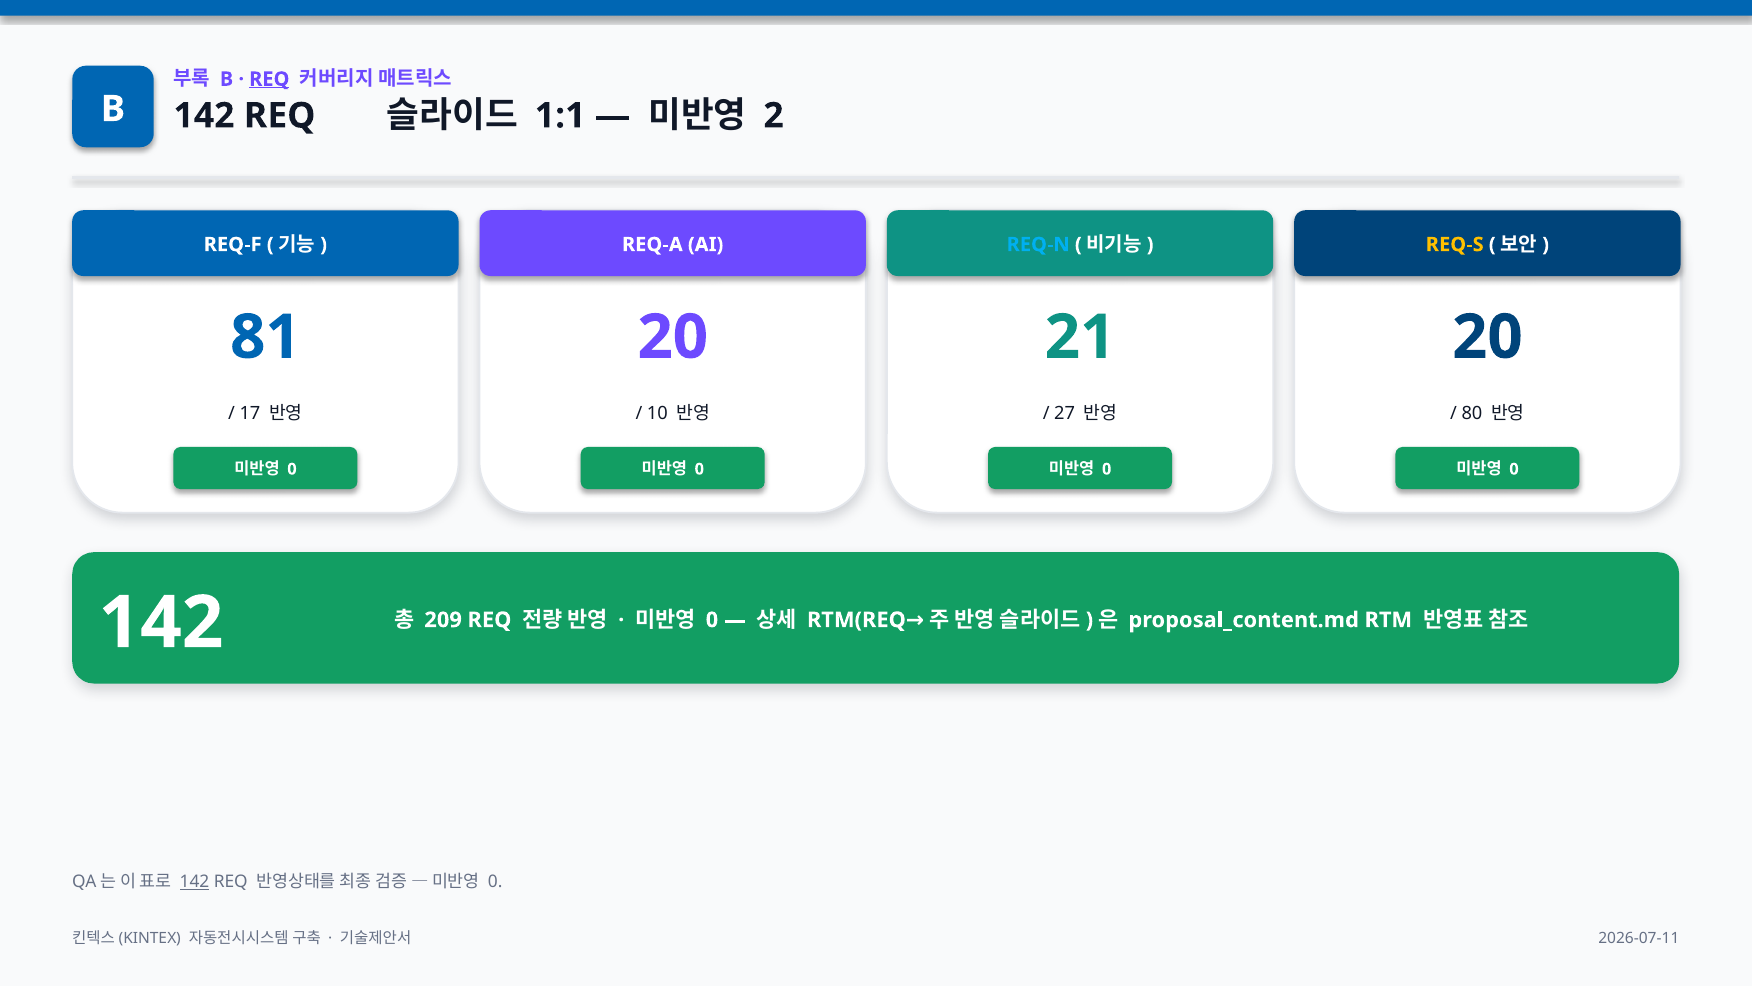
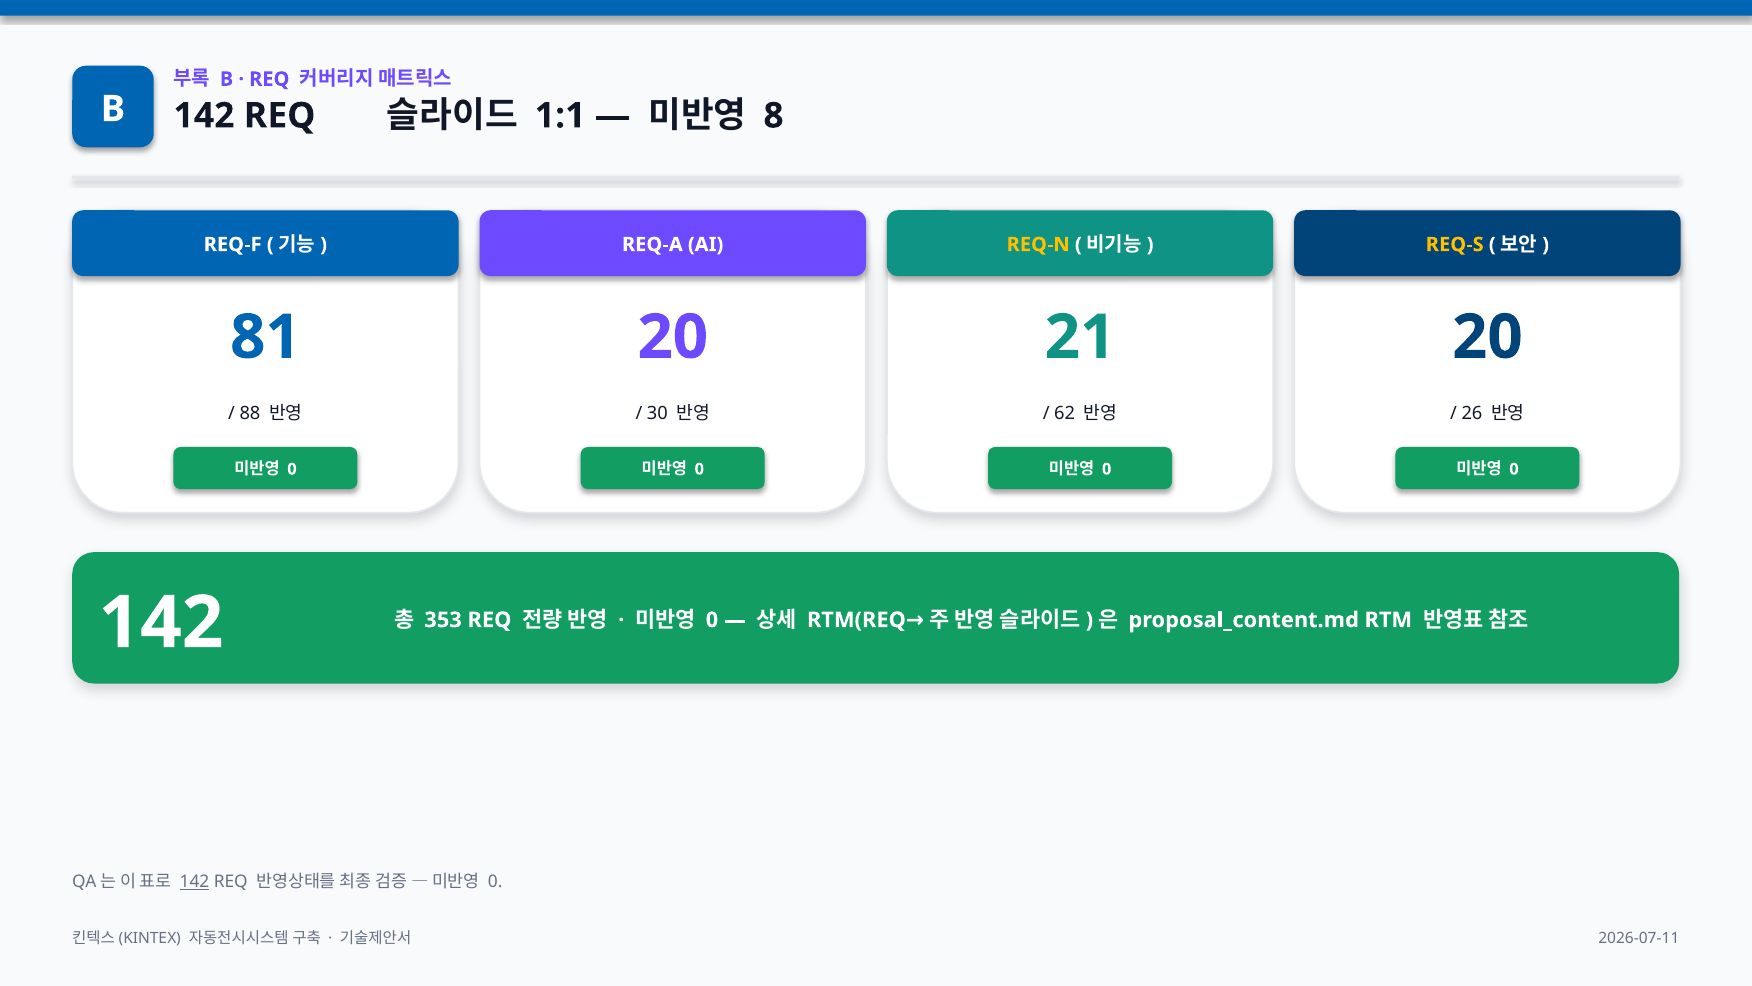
REQ at (269, 79) underline: present -> none
2: 2 -> 8
REQ-N colour: light blue -> yellow
17: 17 -> 88
10: 10 -> 30
27: 27 -> 62
80: 80 -> 26
209: 209 -> 353
